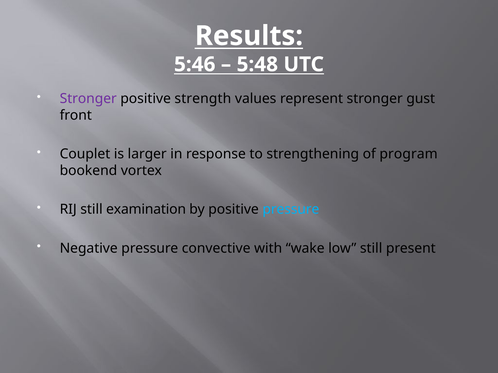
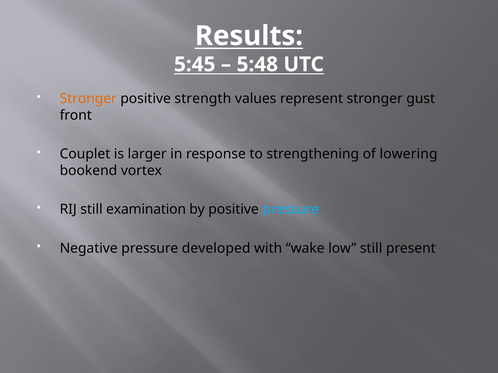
5:46: 5:46 -> 5:45
Stronger at (88, 99) colour: purple -> orange
program: program -> lowering
convective: convective -> developed
